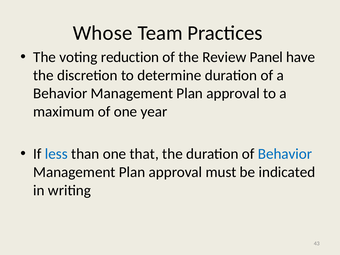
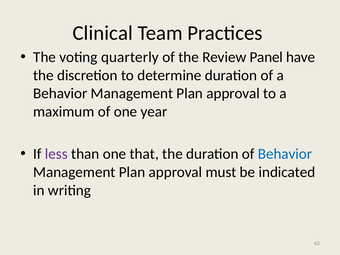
Whose: Whose -> Clinical
reduction: reduction -> quarterly
less colour: blue -> purple
